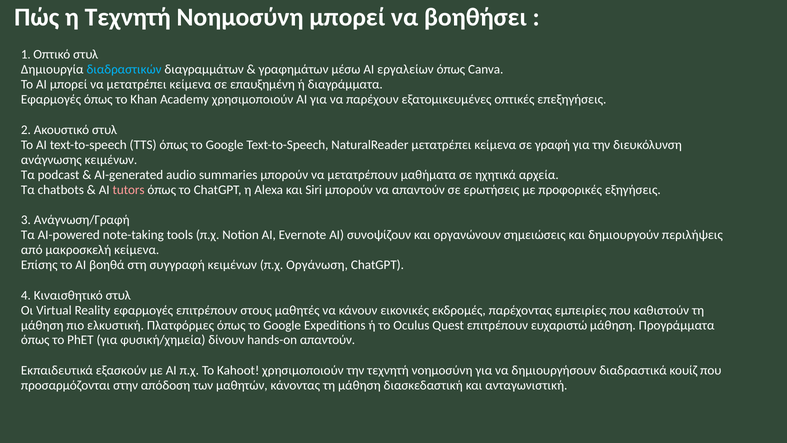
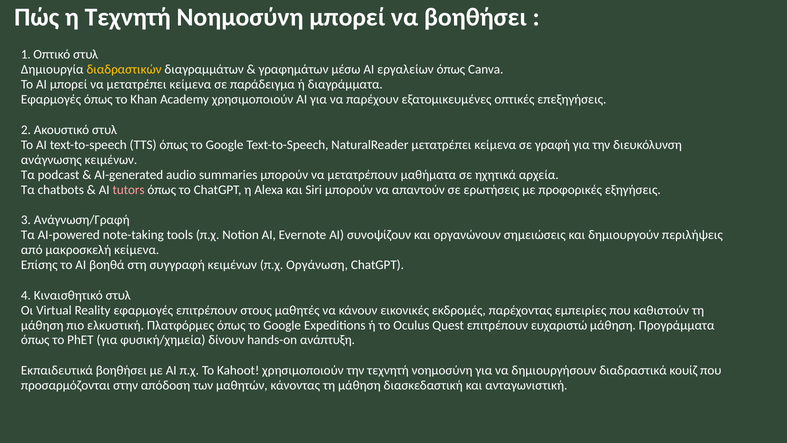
διαδραστικών colour: light blue -> yellow
επαυξημένη: επαυξημένη -> παράδειγμα
hands-on απαντούν: απαντούν -> ανάπτυξη
Εκπαιδευτικά εξασκούν: εξασκούν -> βοηθήσει
